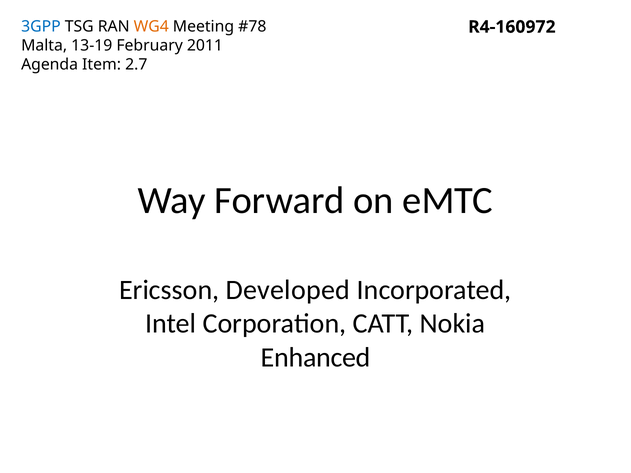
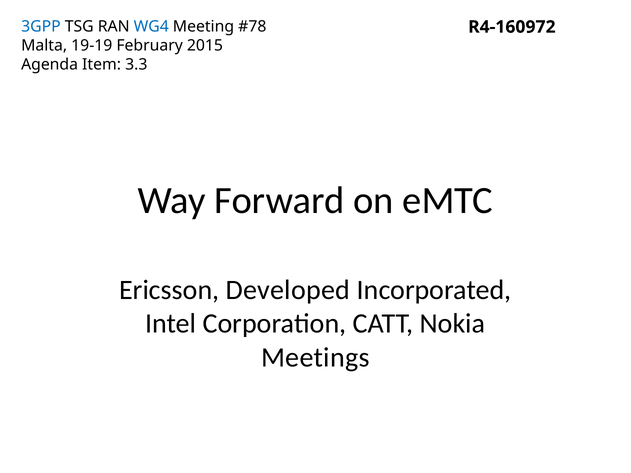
WG4 colour: orange -> blue
13-19: 13-19 -> 19-19
2011: 2011 -> 2015
2.7: 2.7 -> 3.3
Enhanced: Enhanced -> Meetings
